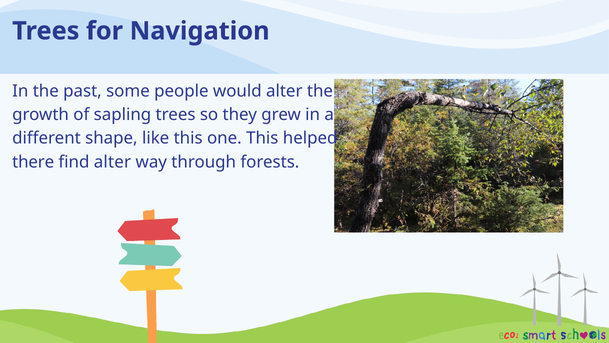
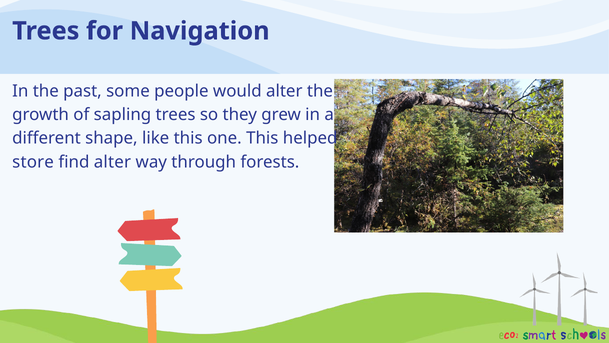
there: there -> store
